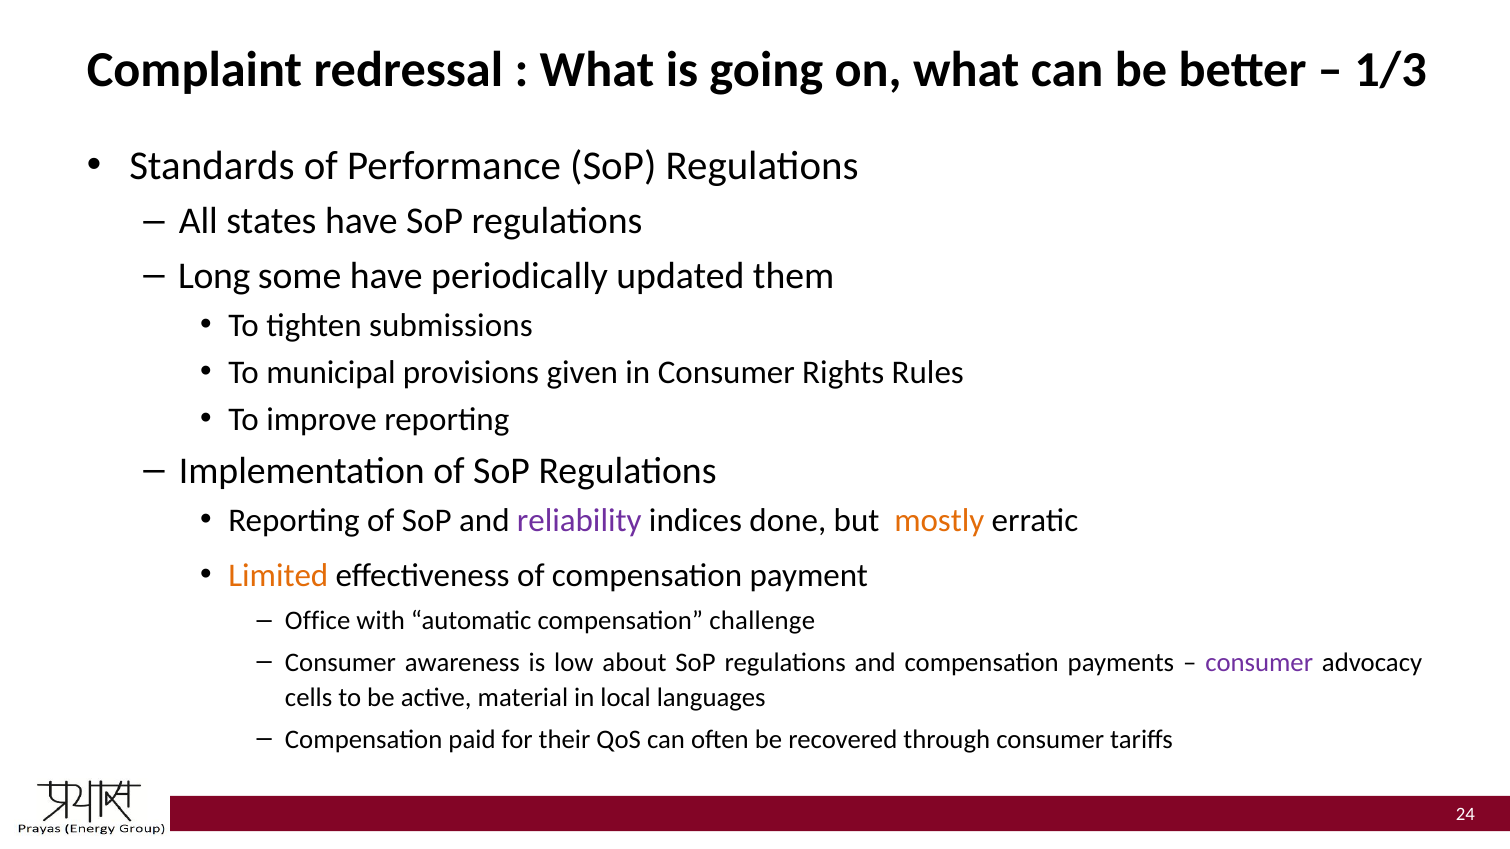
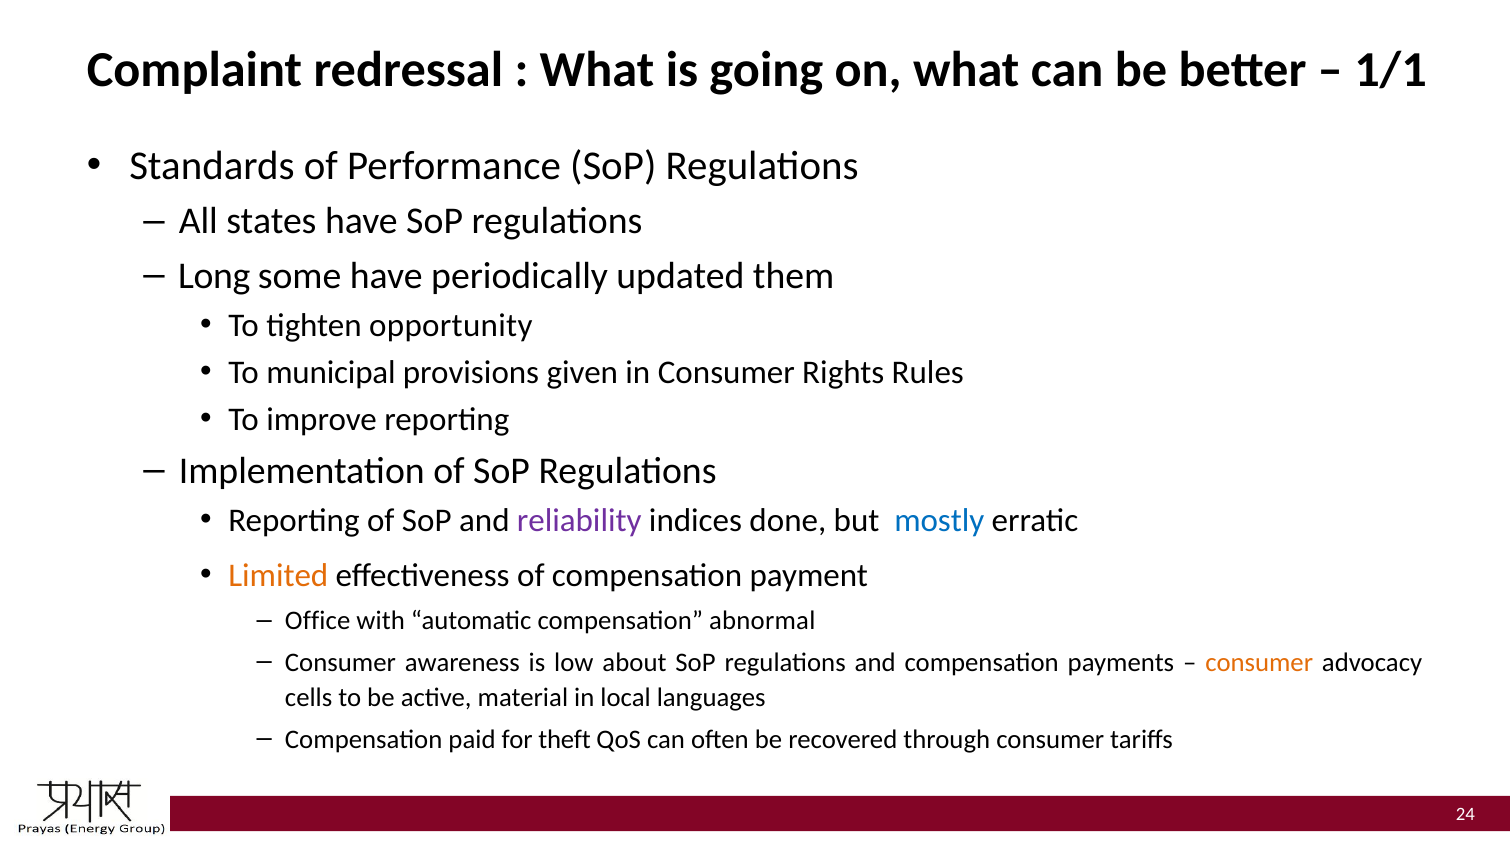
1/3: 1/3 -> 1/1
submissions: submissions -> opportunity
mostly colour: orange -> blue
challenge: challenge -> abnormal
consumer at (1259, 663) colour: purple -> orange
their: their -> theft
